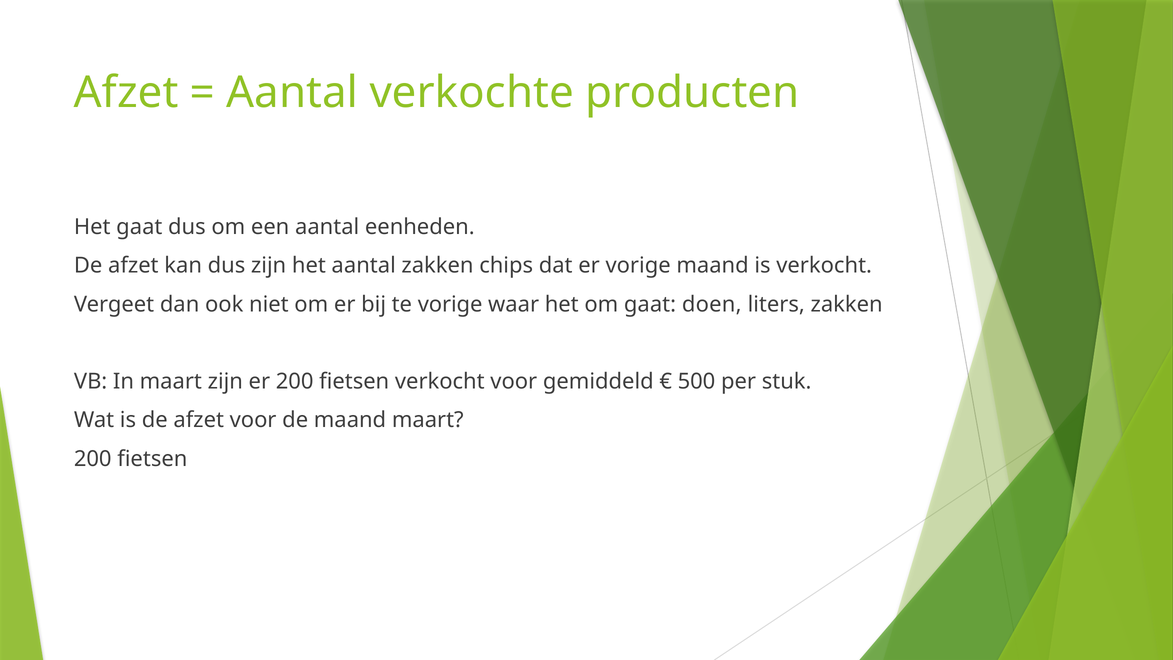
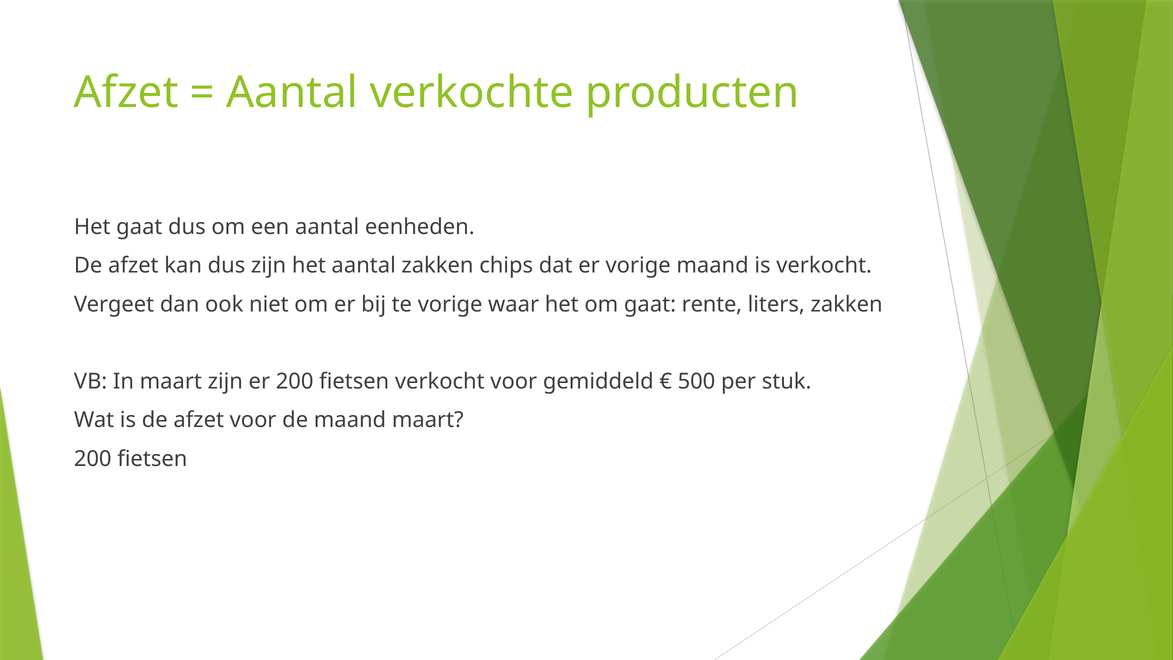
doen: doen -> rente
